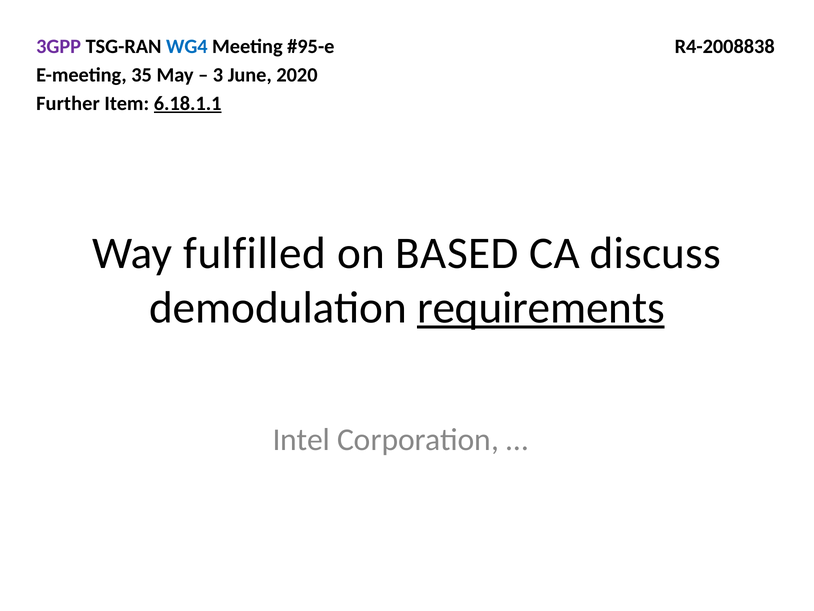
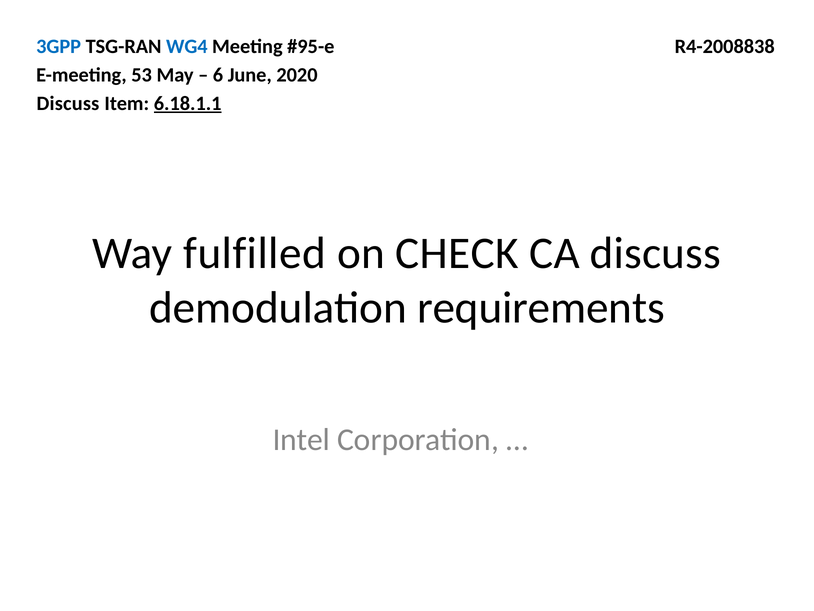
3GPP colour: purple -> blue
35: 35 -> 53
3: 3 -> 6
Further at (68, 103): Further -> Discuss
BASED: BASED -> CHECK
requirements underline: present -> none
